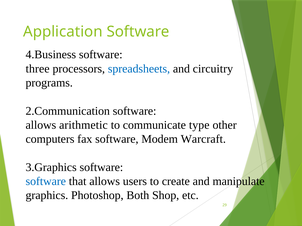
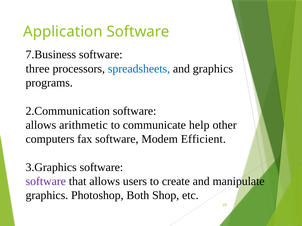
4.Business: 4.Business -> 7.Business
and circuitry: circuitry -> graphics
type: type -> help
Warcraft: Warcraft -> Efficient
software at (46, 182) colour: blue -> purple
